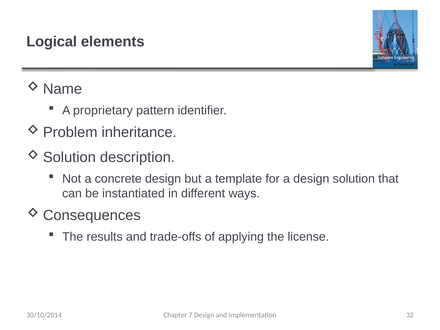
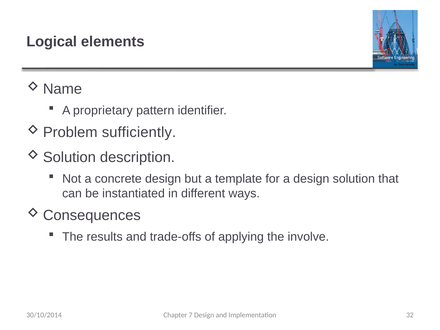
inheritance: inheritance -> sufficiently
license: license -> involve
